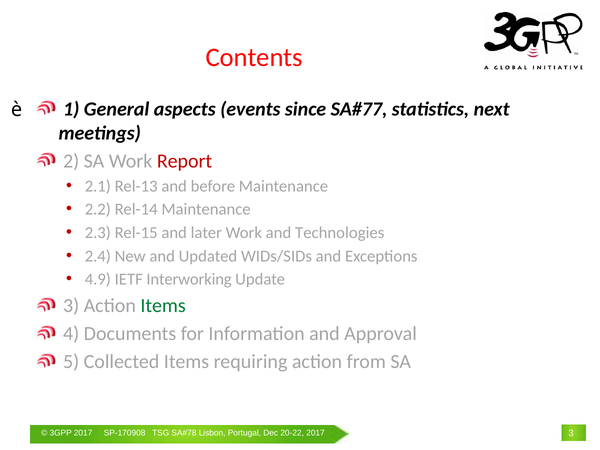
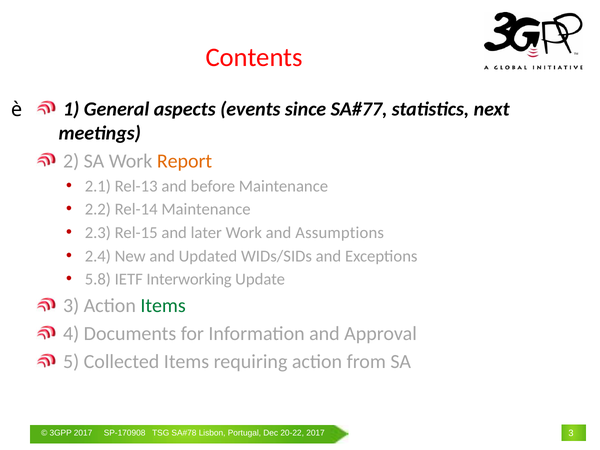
Report colour: red -> orange
Technologies: Technologies -> Assumptions
4.9: 4.9 -> 5.8
